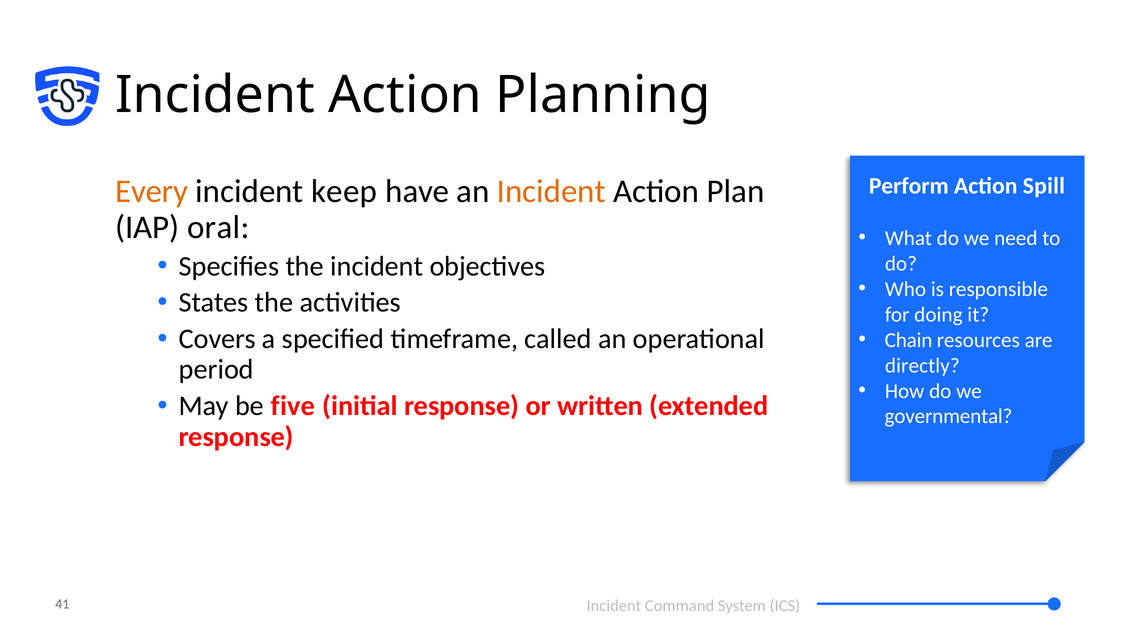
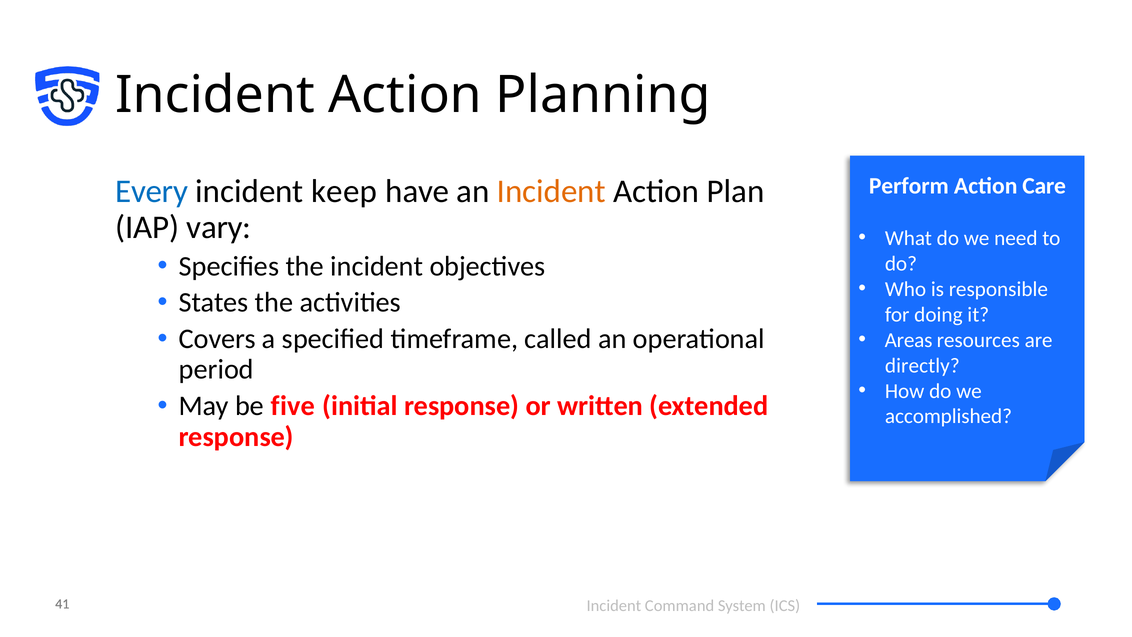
Spill: Spill -> Care
Every colour: orange -> blue
oral: oral -> vary
Chain: Chain -> Areas
governmental: governmental -> accomplished
